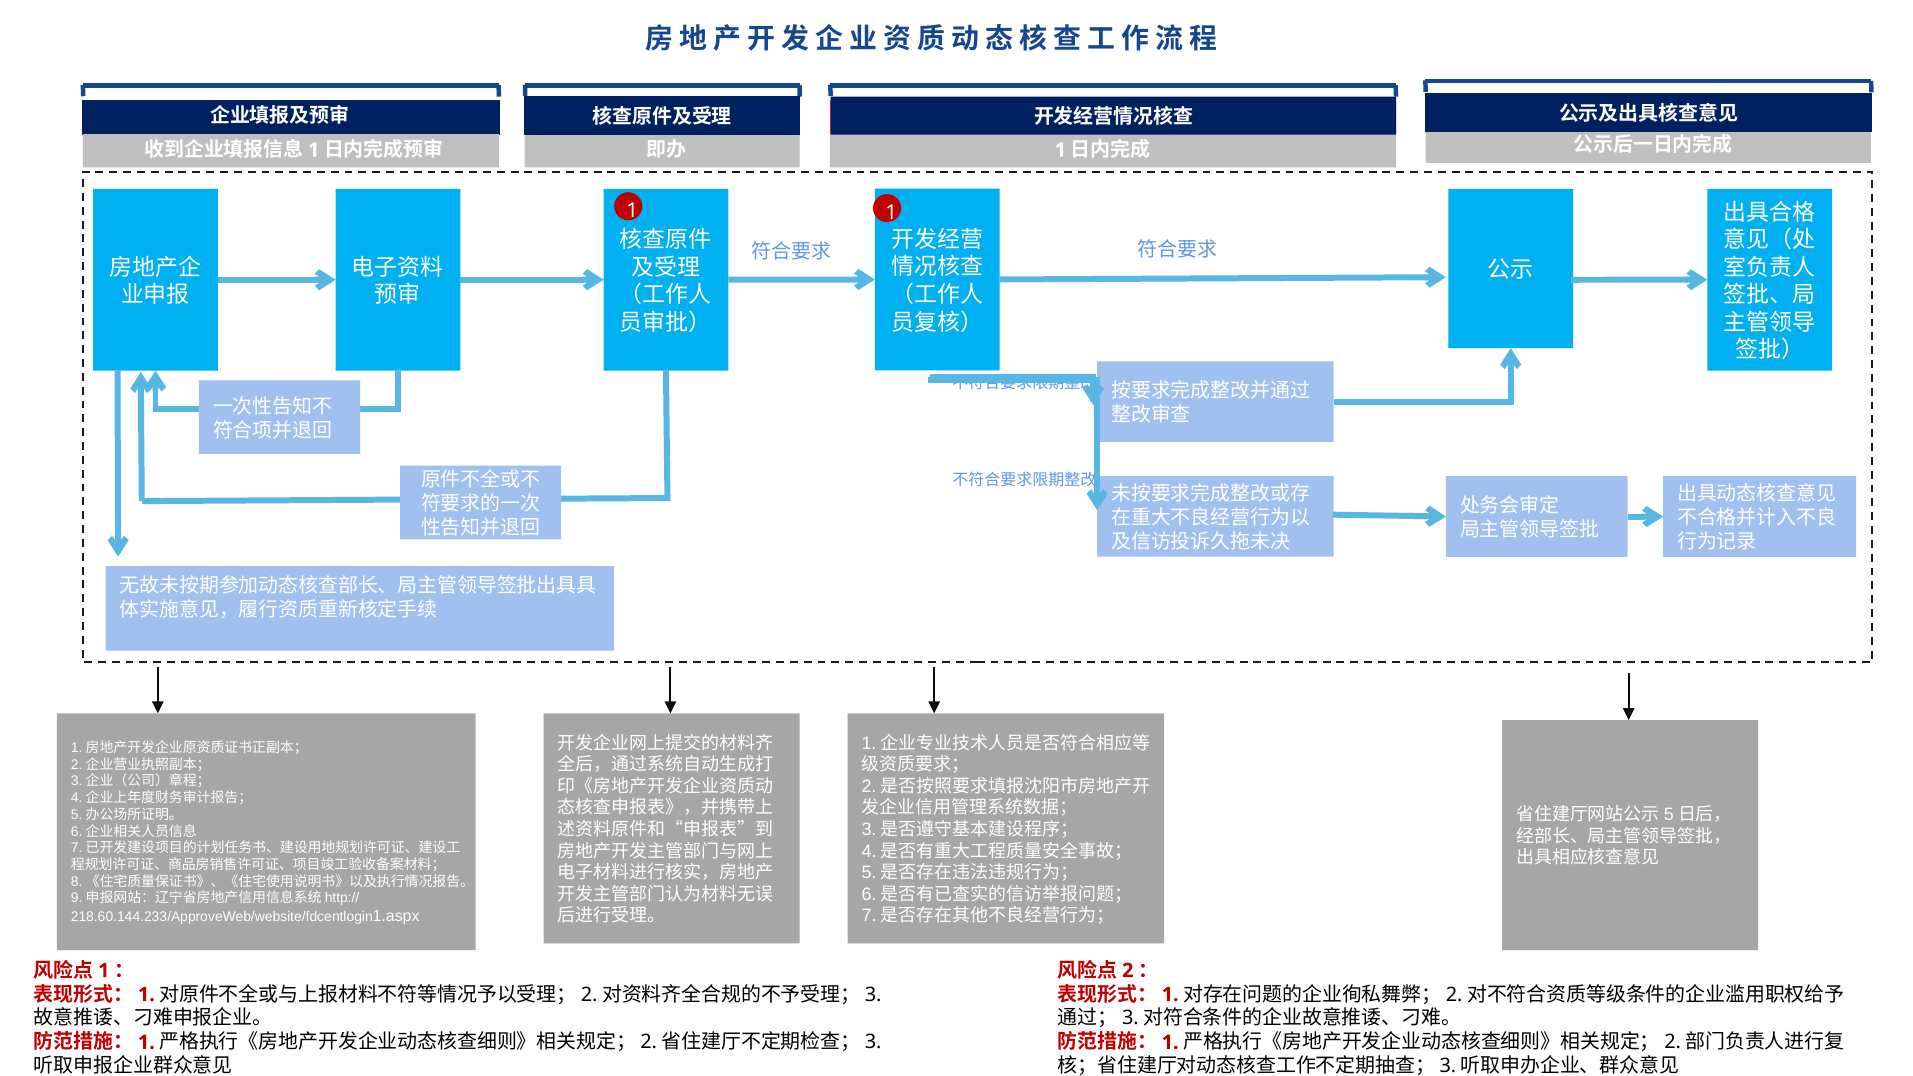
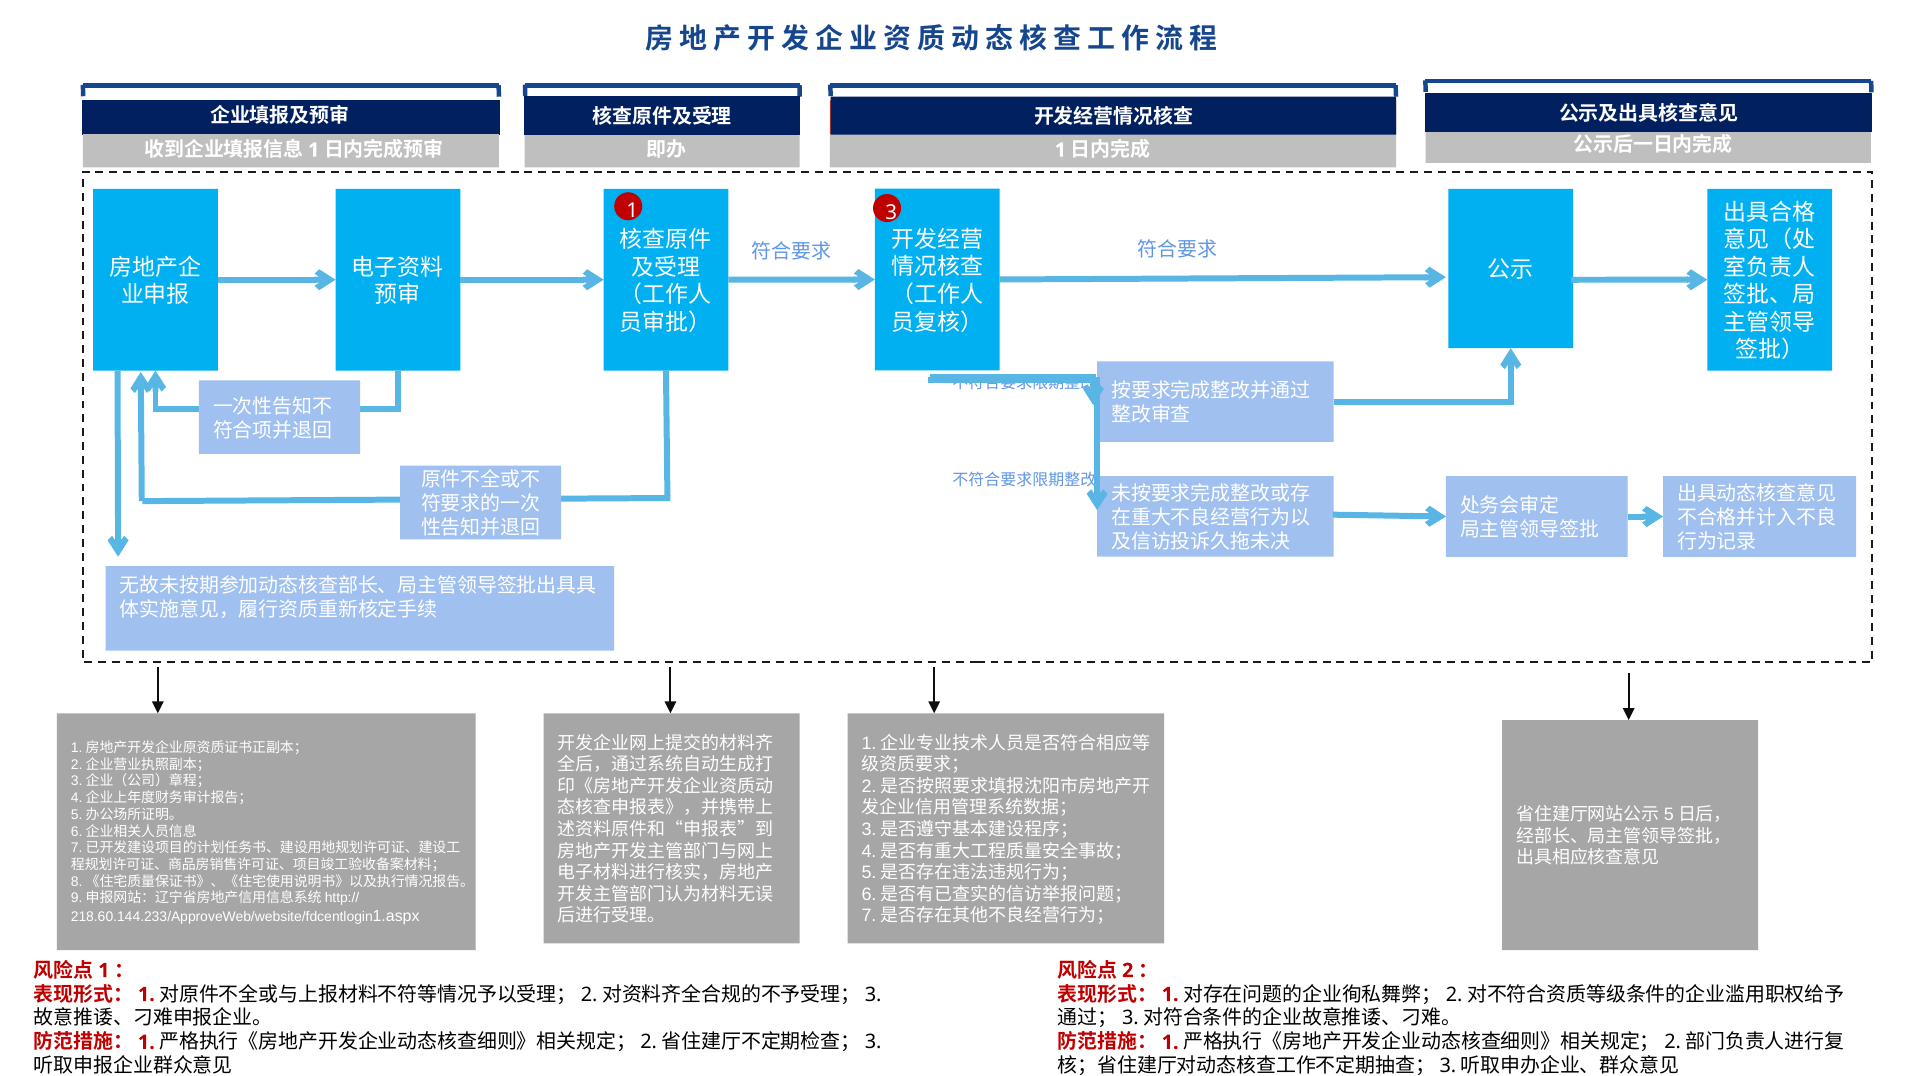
1 1: 1 -> 3
